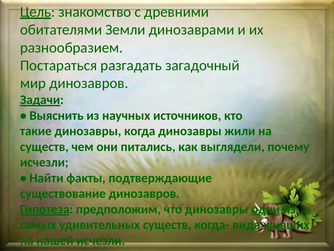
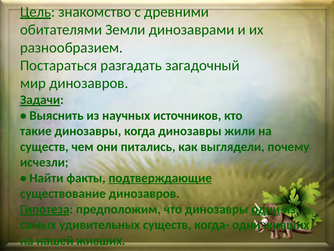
подтверждающие underline: none -> present
когда- вида: вида -> одни
нашей исчезли: исчезли -> живших
